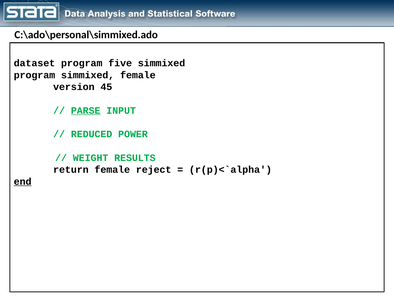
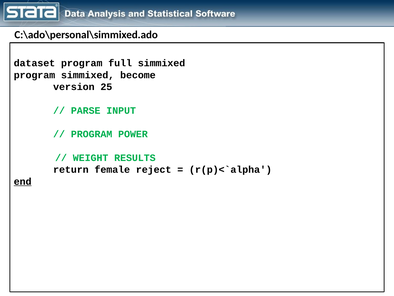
five: five -> full
simmixed female: female -> become
45: 45 -> 25
PARSE underline: present -> none
REDUCED at (92, 134): REDUCED -> PROGRAM
